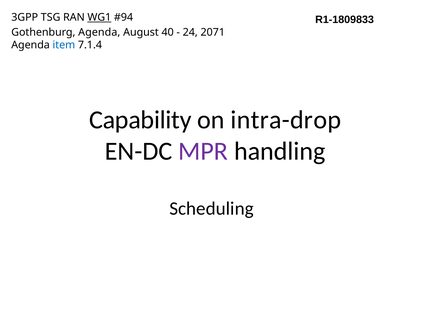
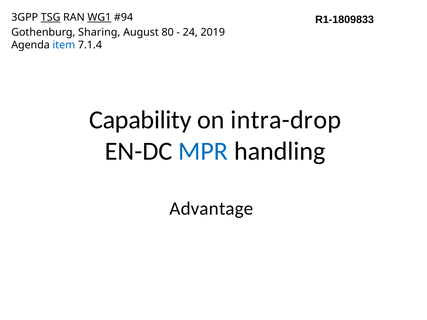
TSG underline: none -> present
Gothenburg Agenda: Agenda -> Sharing
40: 40 -> 80
2071: 2071 -> 2019
MPR colour: purple -> blue
Scheduling: Scheduling -> Advantage
